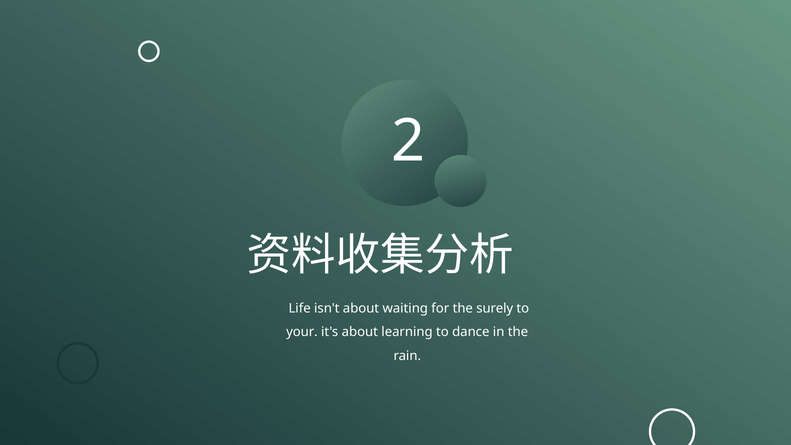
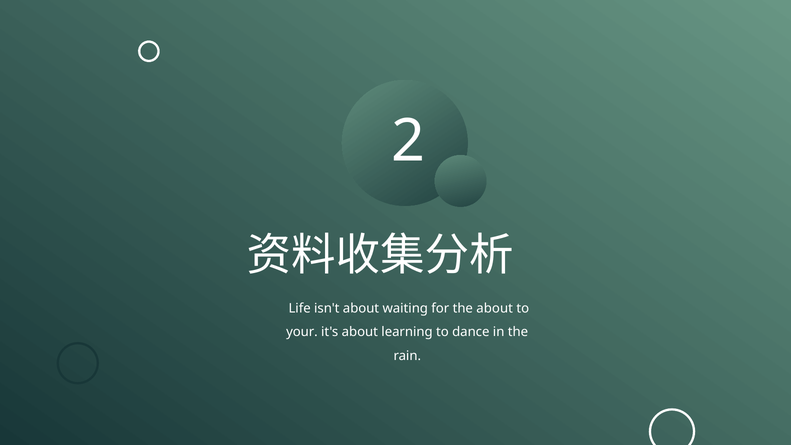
the surely: surely -> about
